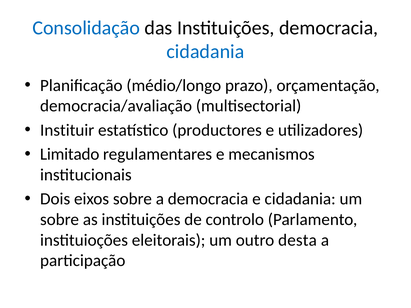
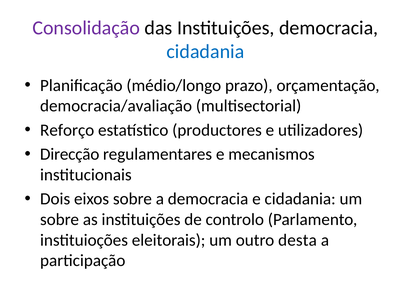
Consolidação colour: blue -> purple
Instituir: Instituir -> Reforço
Limitado: Limitado -> Direcção
